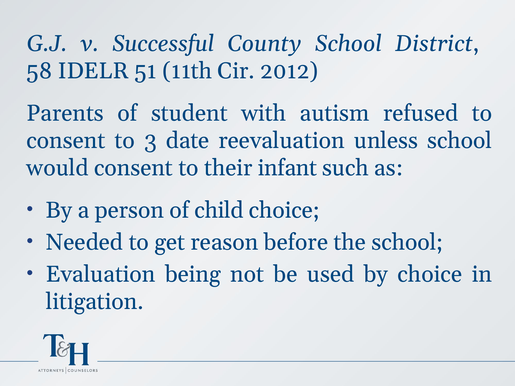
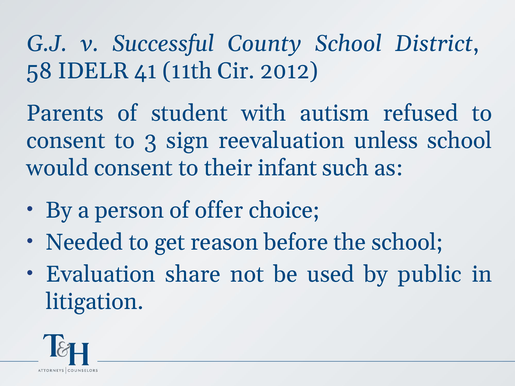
51: 51 -> 41
date: date -> sign
child: child -> offer
being: being -> share
by choice: choice -> public
